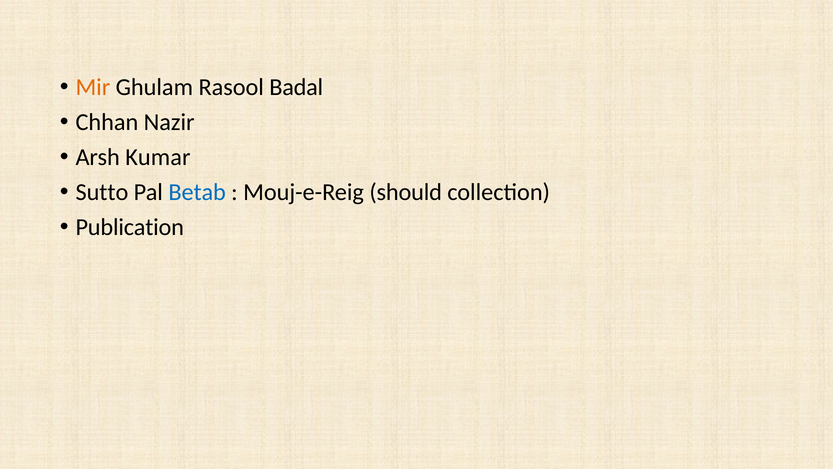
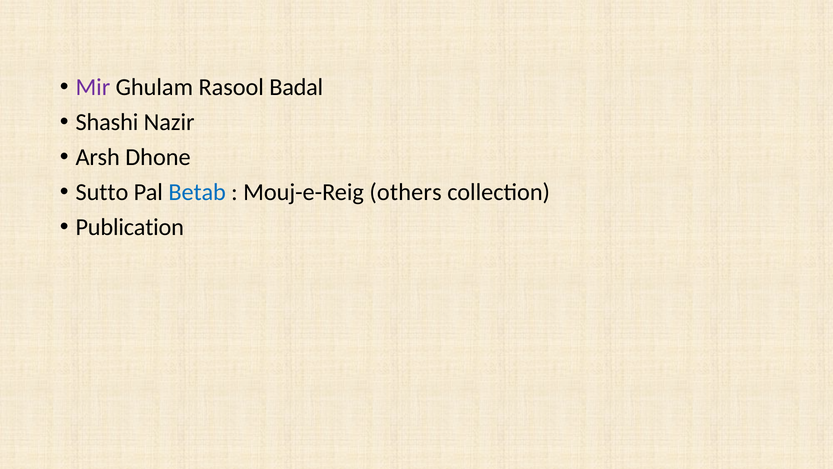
Mir colour: orange -> purple
Chhan: Chhan -> Shashi
Kumar: Kumar -> Dhone
should: should -> others
